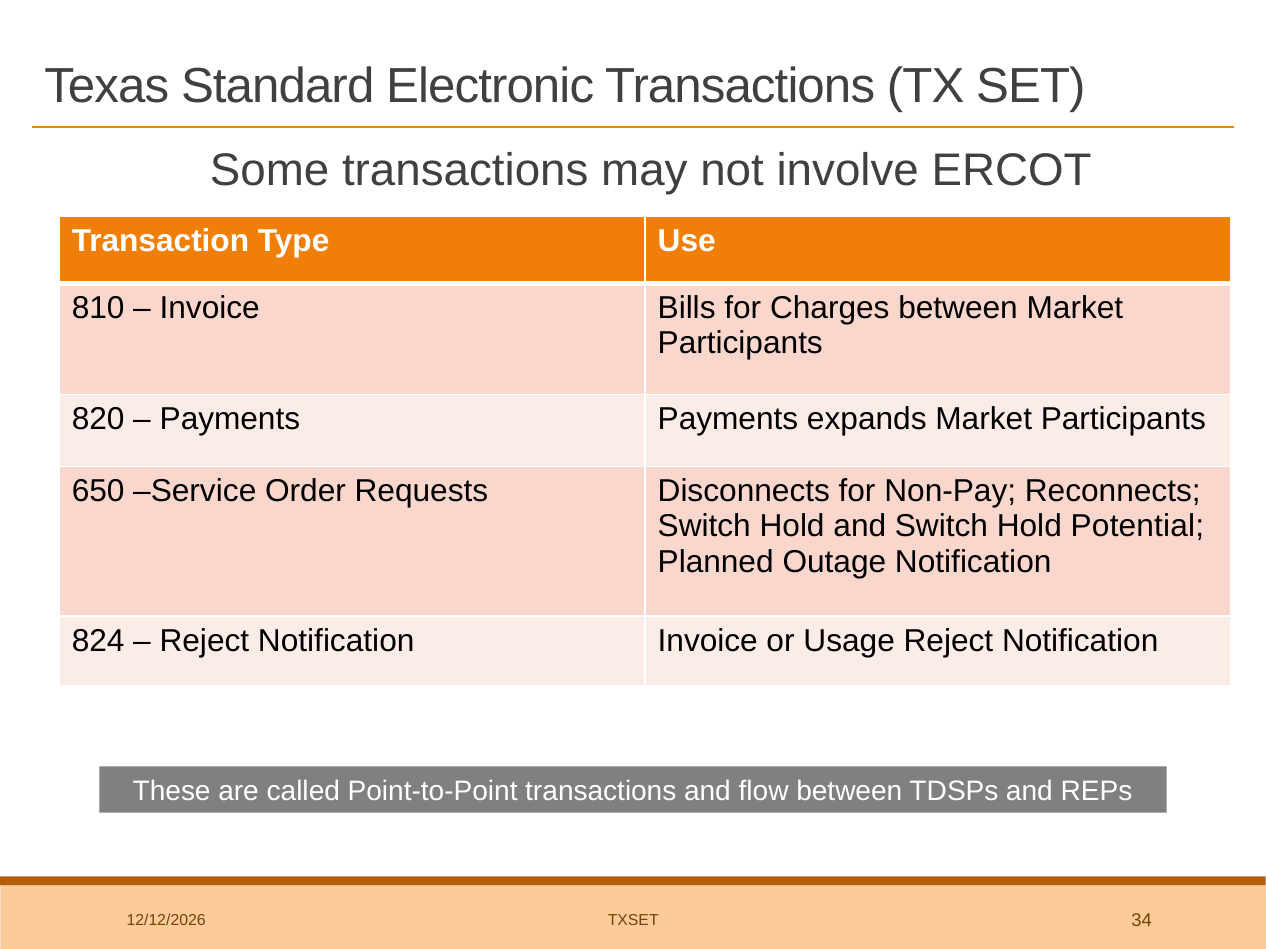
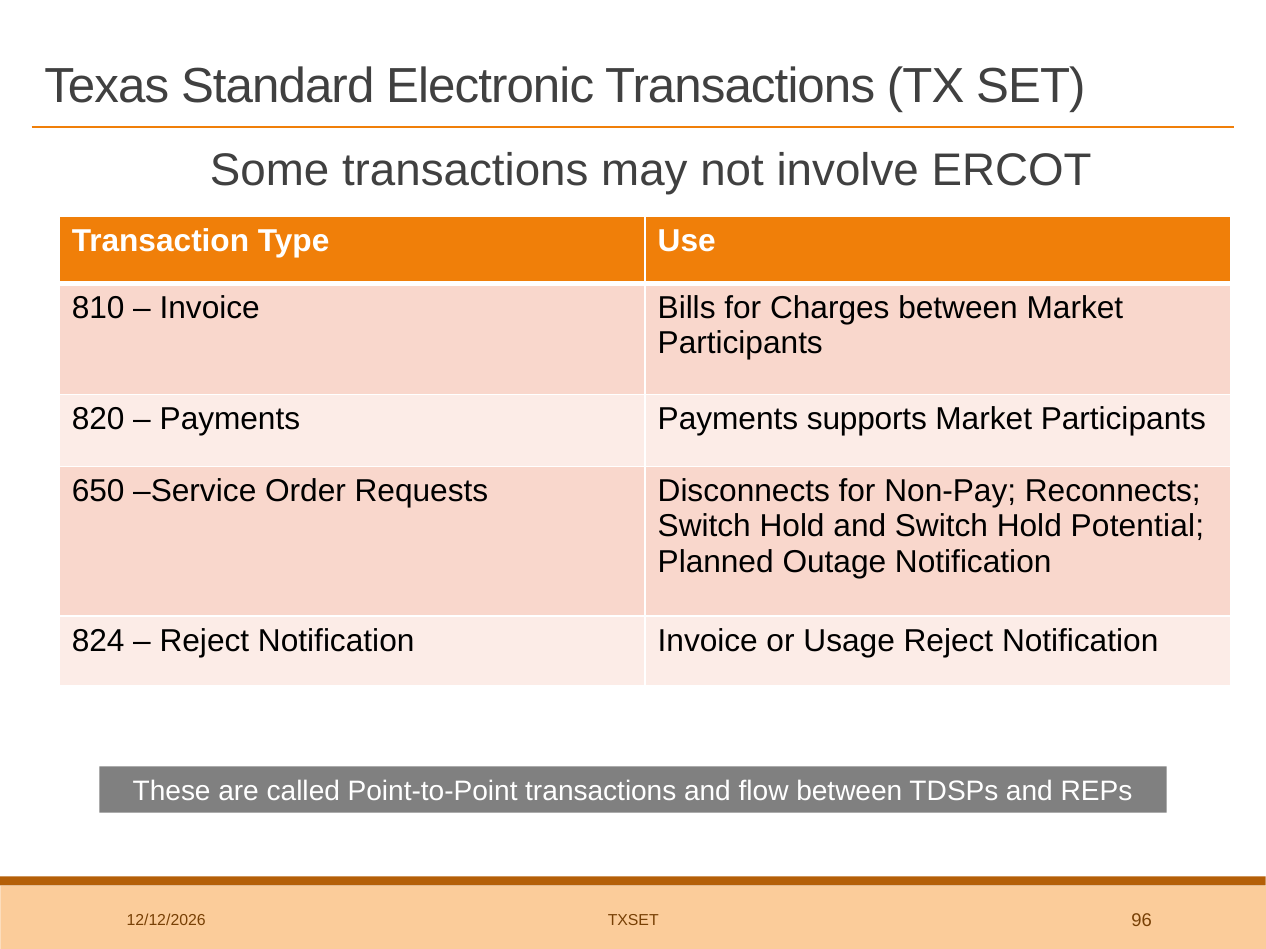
expands: expands -> supports
34: 34 -> 96
